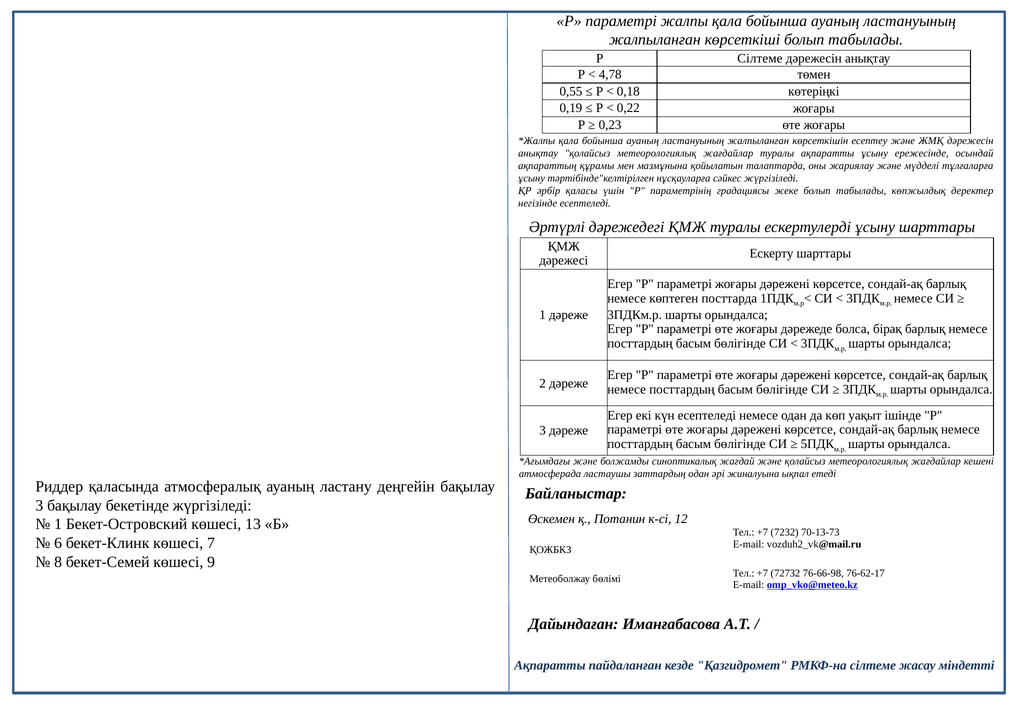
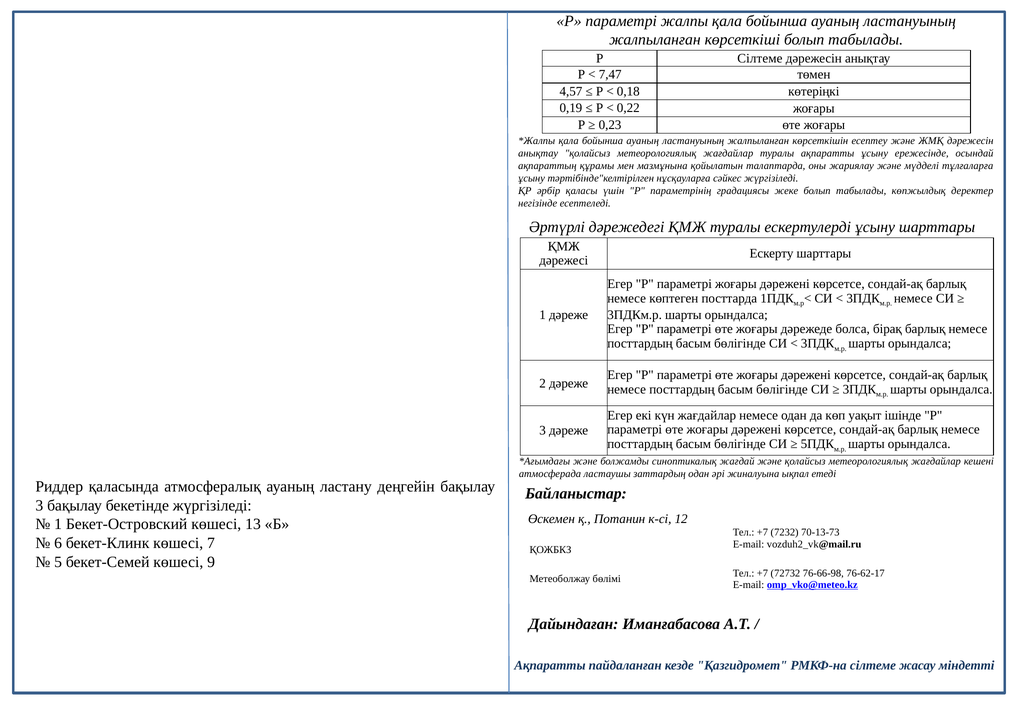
4,78: 4,78 -> 7,47
0,55: 0,55 -> 4,57
күн есептеледі: есептеледі -> жағдайлар
8: 8 -> 5
